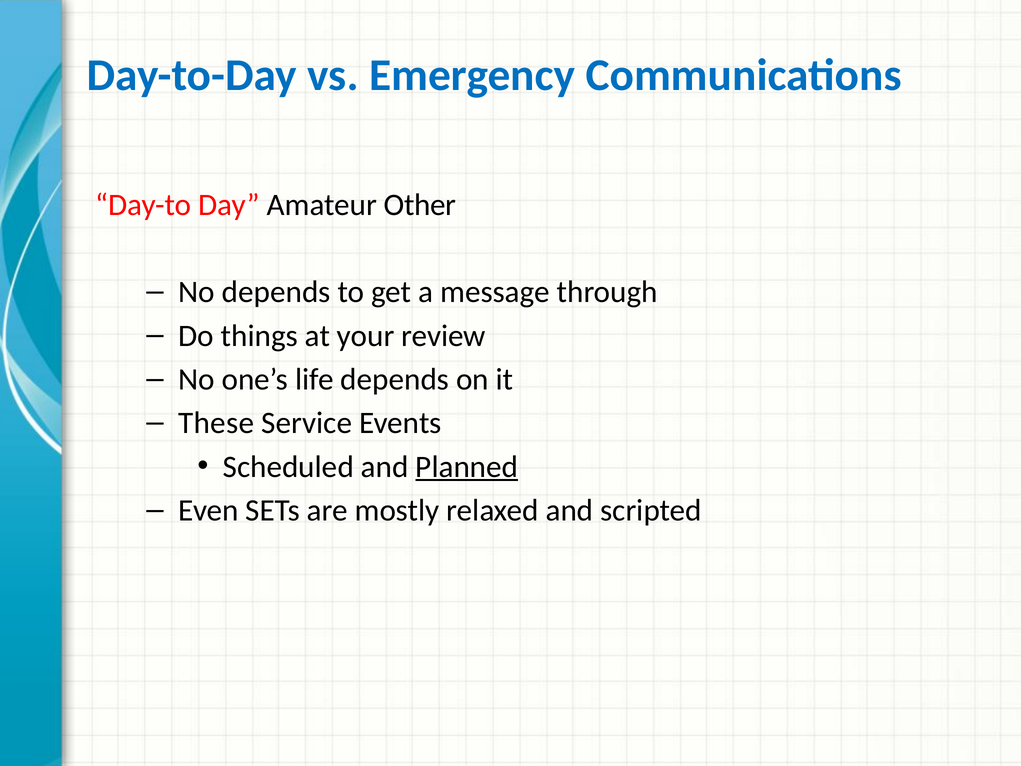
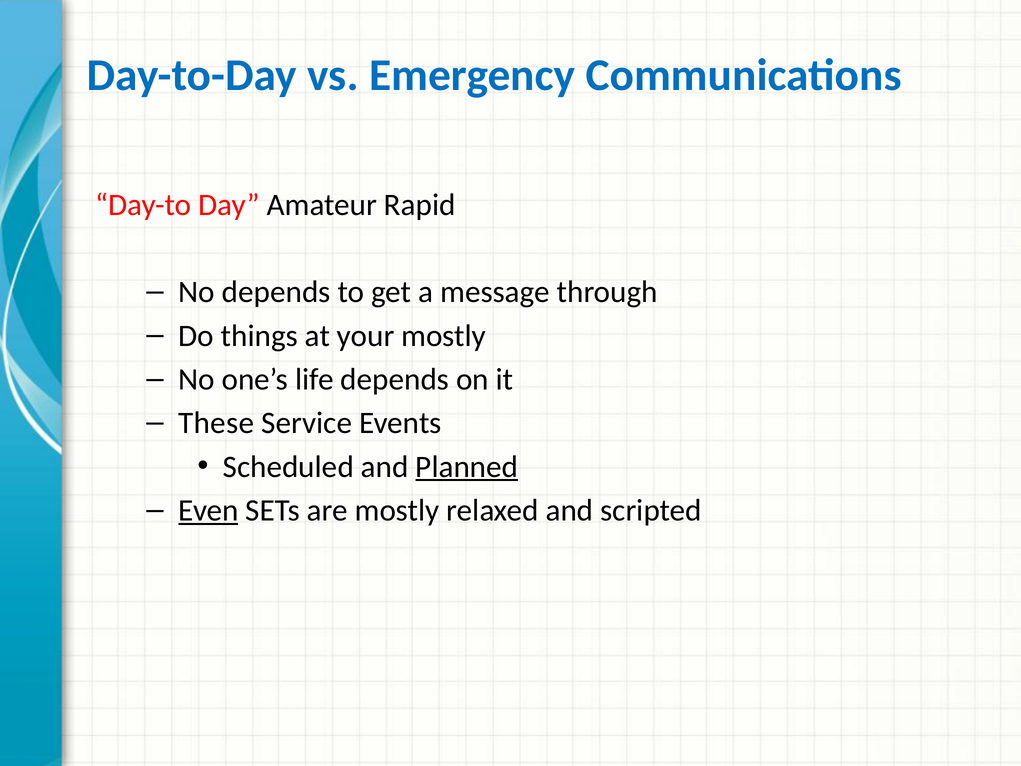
Other: Other -> Rapid
your review: review -> mostly
Even underline: none -> present
